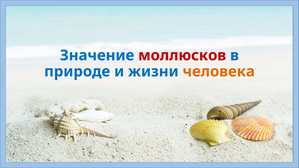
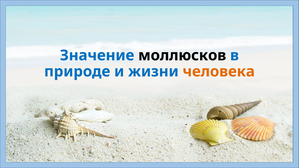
моллюсков colour: red -> black
